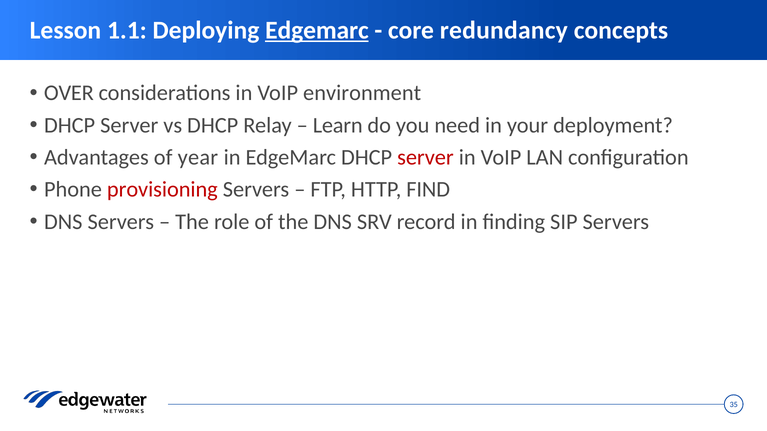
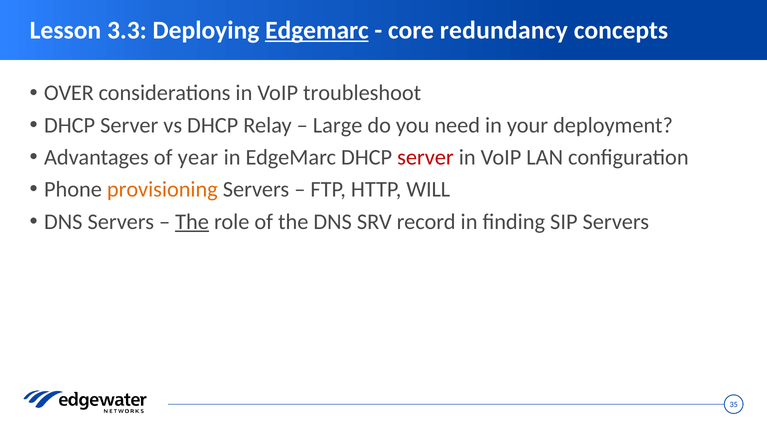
1.1: 1.1 -> 3.3
environment: environment -> troubleshoot
Learn: Learn -> Large
provisioning colour: red -> orange
FIND: FIND -> WILL
The at (192, 222) underline: none -> present
